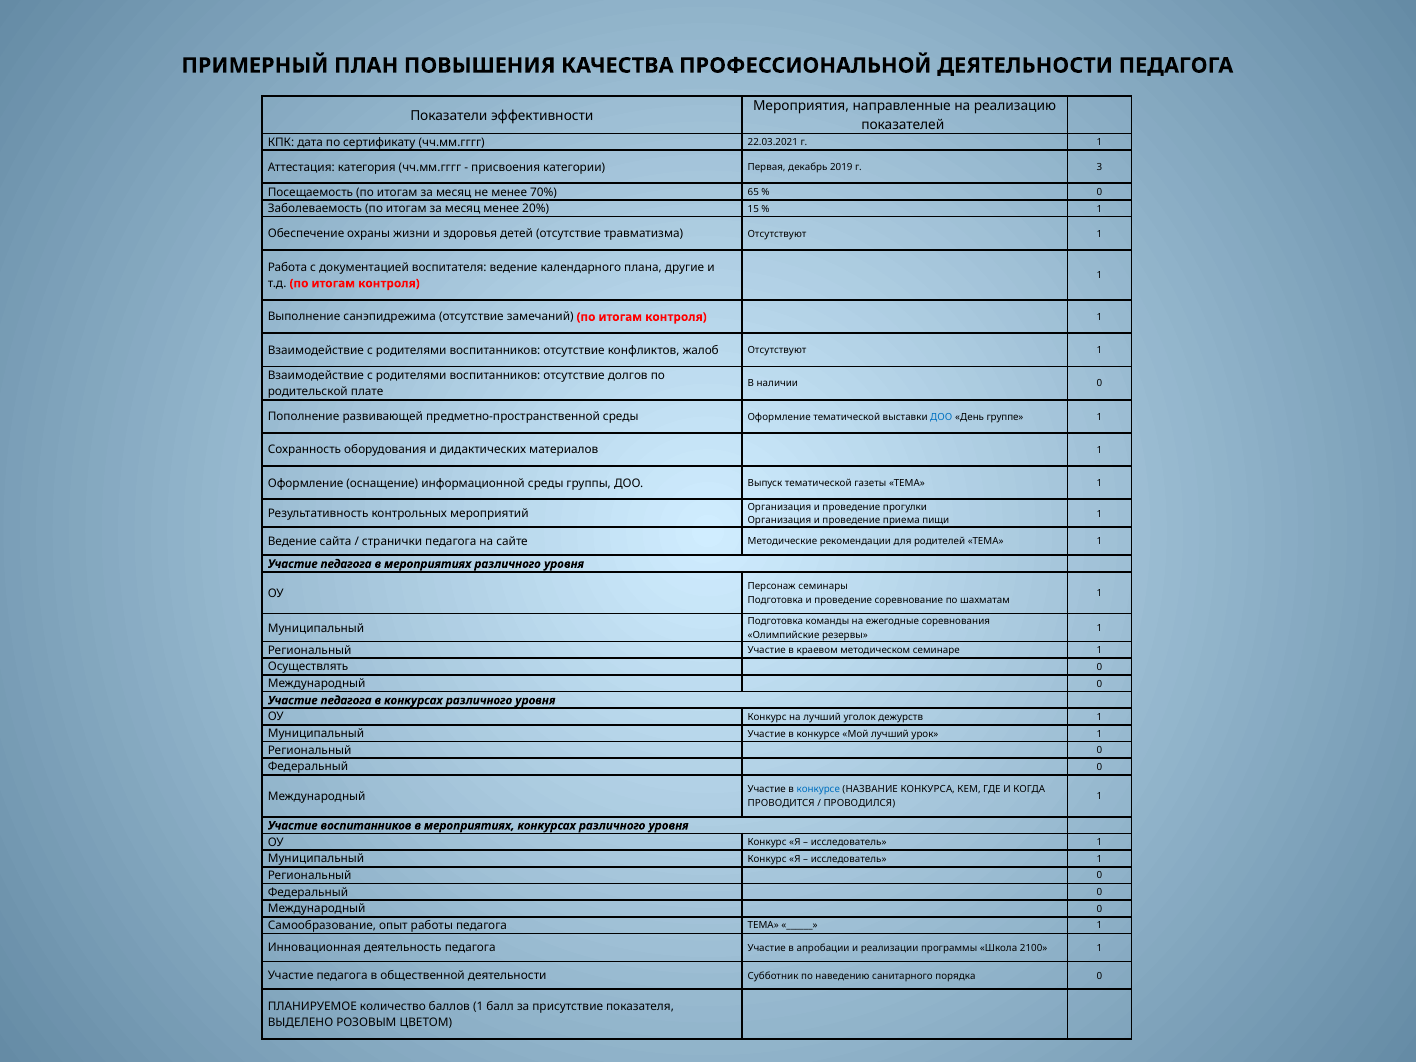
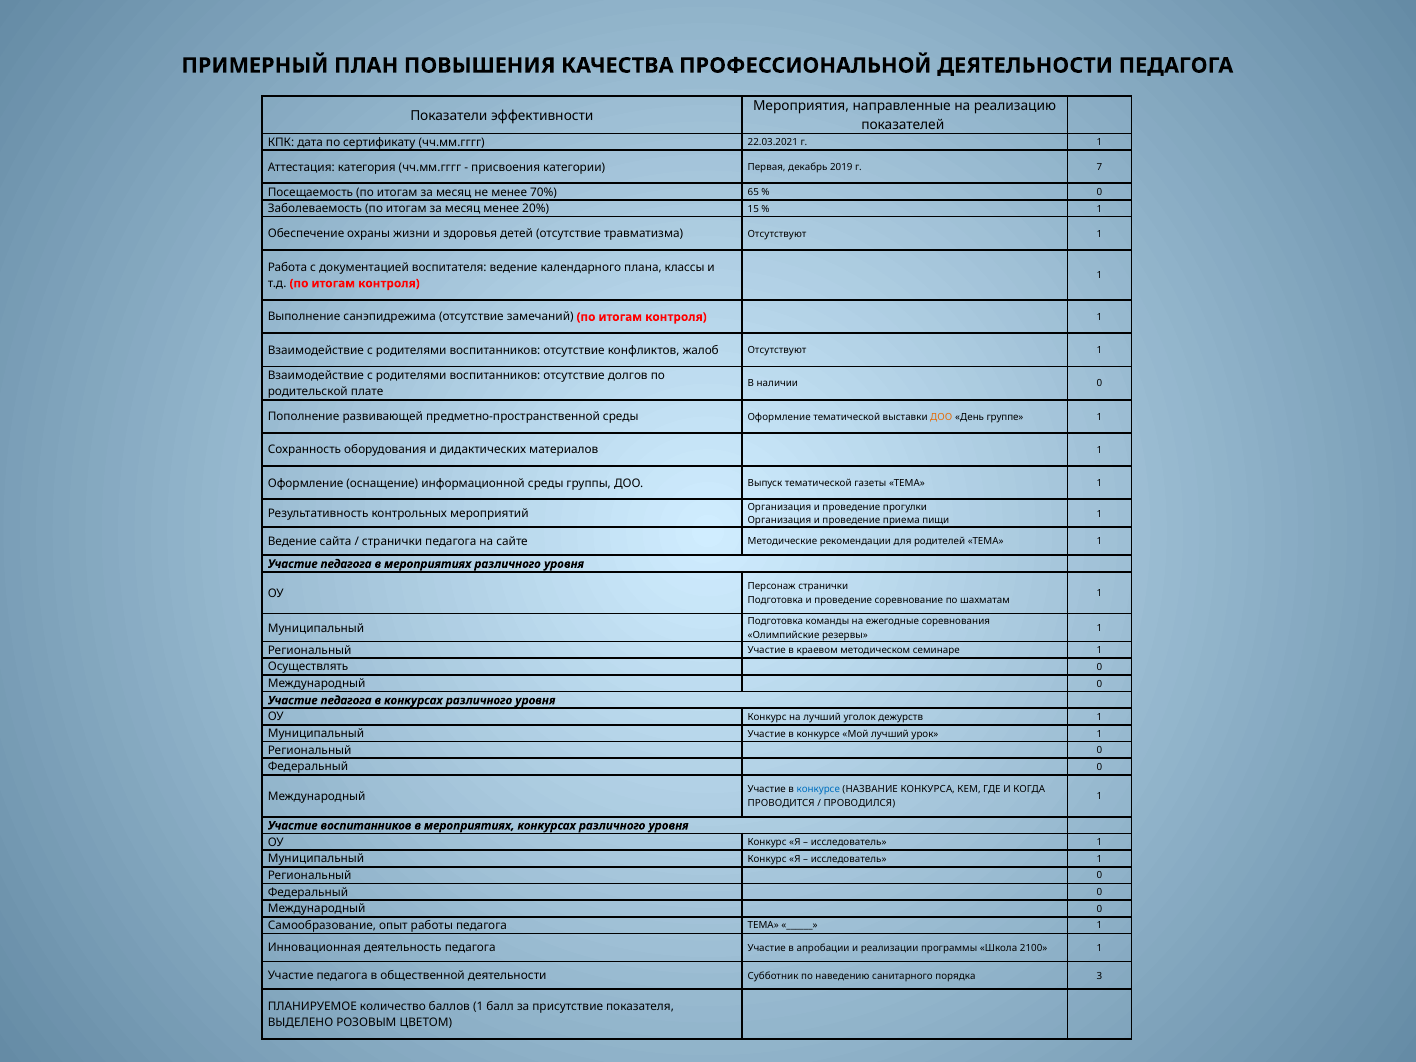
3: 3 -> 7
другие: другие -> классы
ДОО at (941, 417) colour: blue -> orange
Персонаж семинары: семинары -> странички
порядка 0: 0 -> 3
